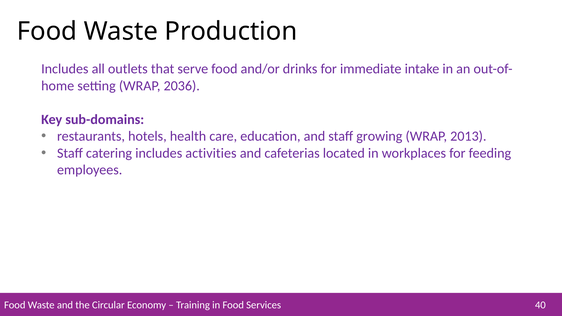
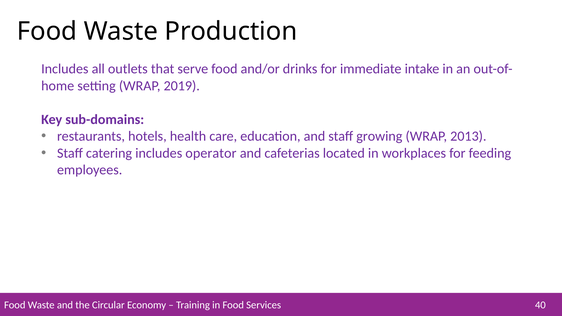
2036: 2036 -> 2019
activities: activities -> operator
